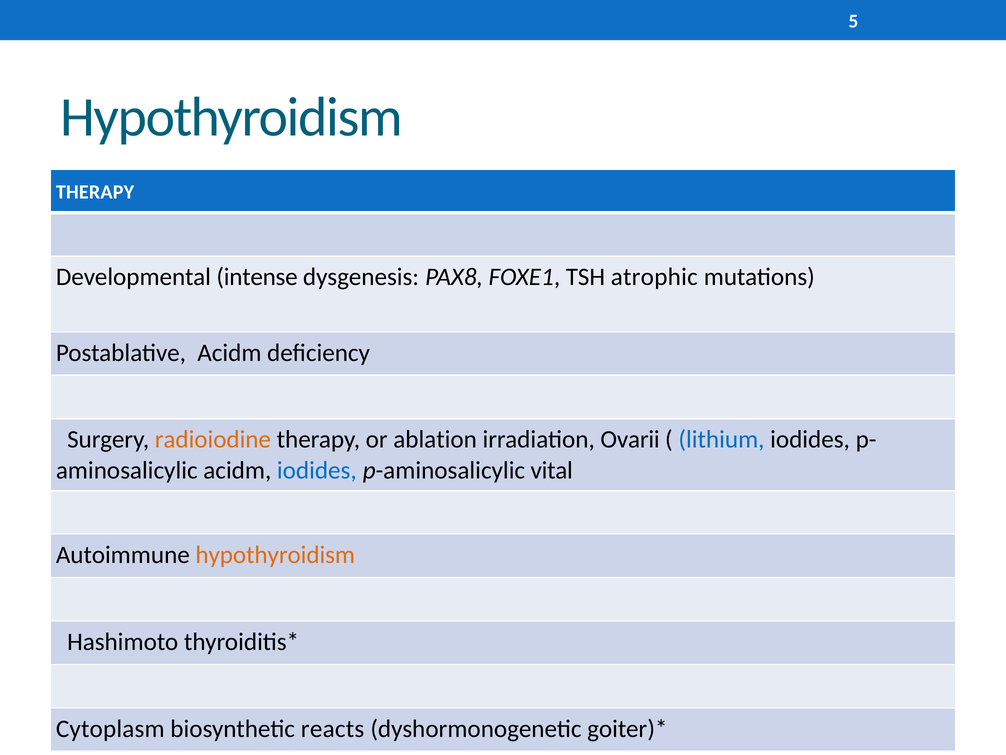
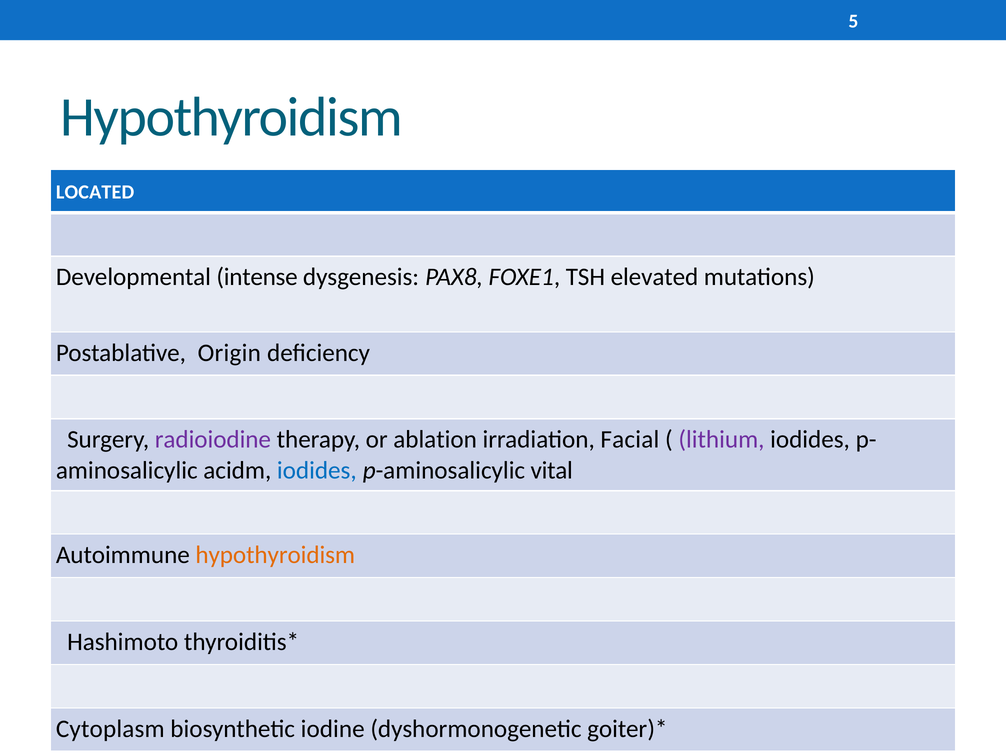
THERAPY at (95, 192): THERAPY -> LOCATED
atrophic: atrophic -> elevated
Postablative Acidm: Acidm -> Origin
radioiodine colour: orange -> purple
Ovarii: Ovarii -> Facial
lithium colour: blue -> purple
reacts: reacts -> iodine
